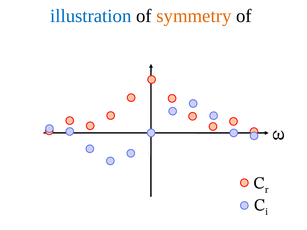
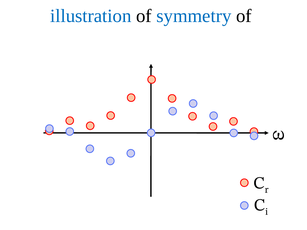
symmetry colour: orange -> blue
